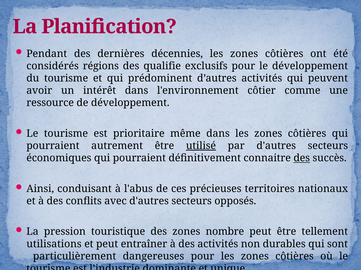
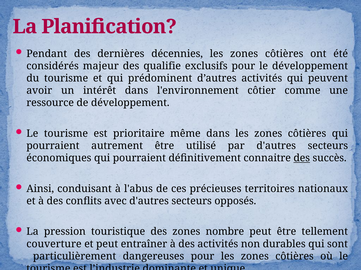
régions: régions -> majeur
utilisé underline: present -> none
utilisations: utilisations -> couverture
